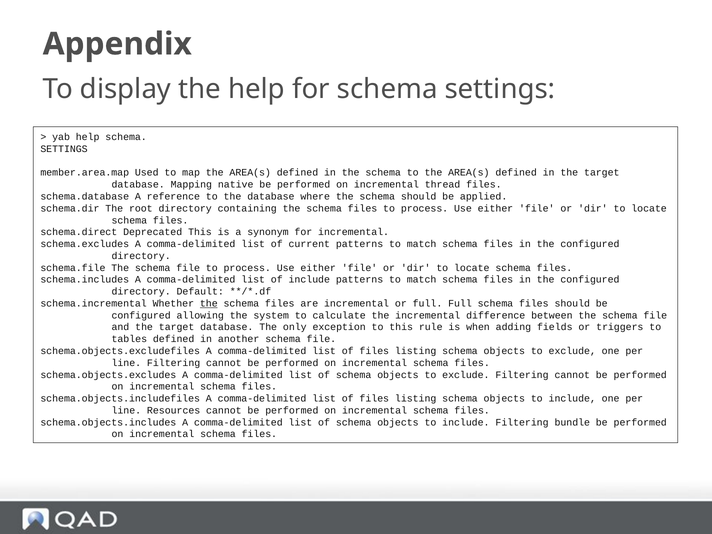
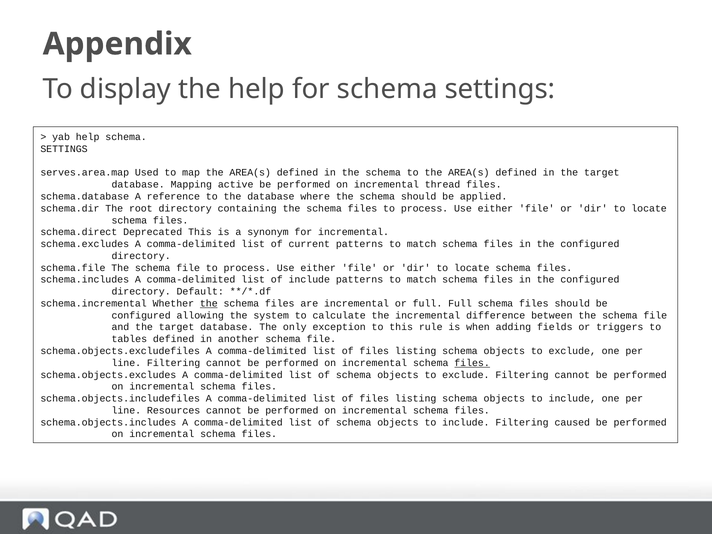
member.area.map: member.area.map -> serves.area.map
native: native -> active
files at (472, 363) underline: none -> present
bundle: bundle -> caused
